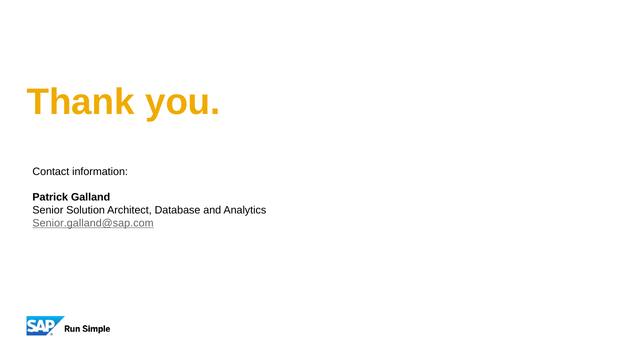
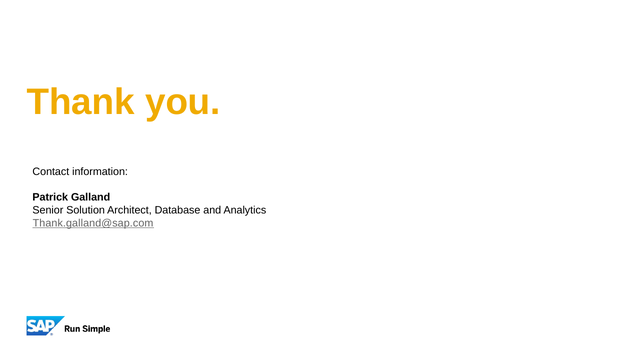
Senior.galland@sap.com: Senior.galland@sap.com -> Thank.galland@sap.com
